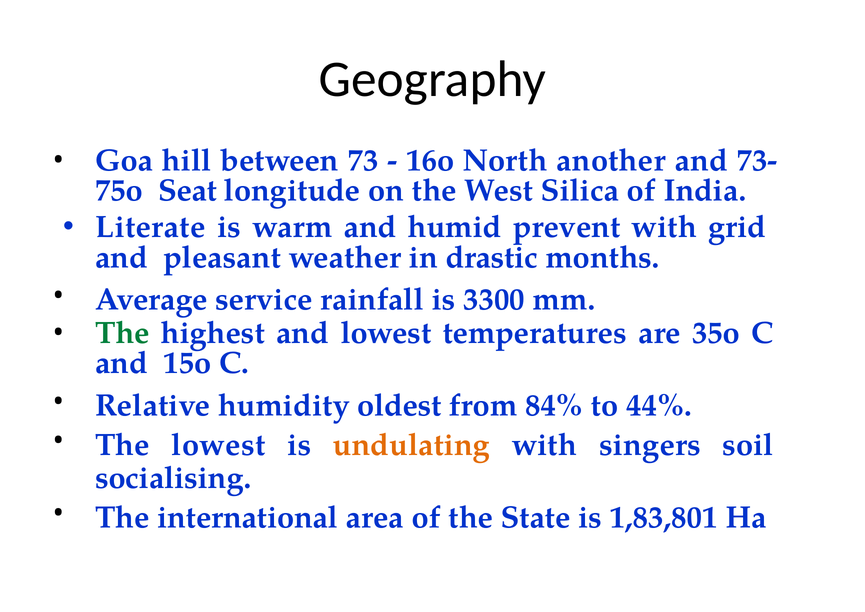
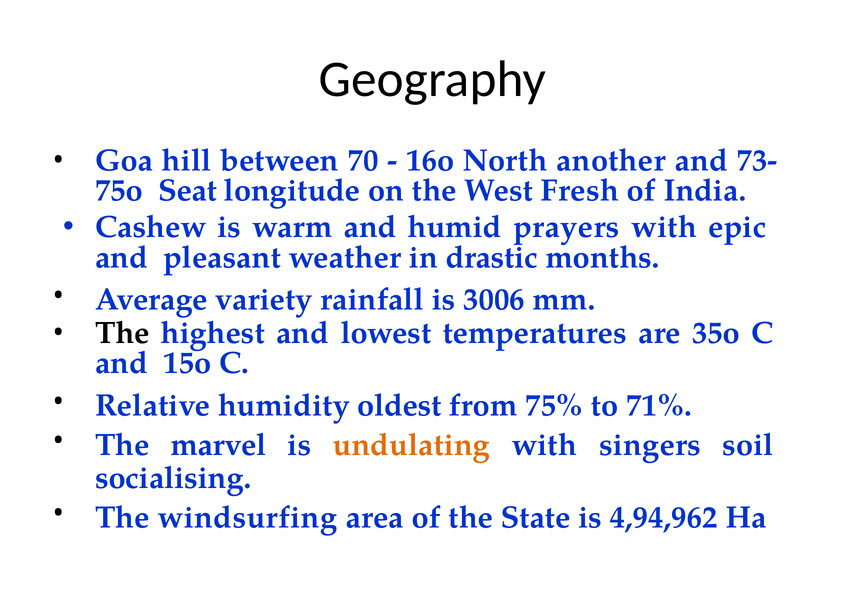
73: 73 -> 70
Silica: Silica -> Fresh
Literate: Literate -> Cashew
prevent: prevent -> prayers
grid: grid -> epic
service: service -> variety
3300: 3300 -> 3006
The at (122, 333) colour: green -> black
84%: 84% -> 75%
44%: 44% -> 71%
The lowest: lowest -> marvel
international: international -> windsurfing
1,83,801: 1,83,801 -> 4,94,962
